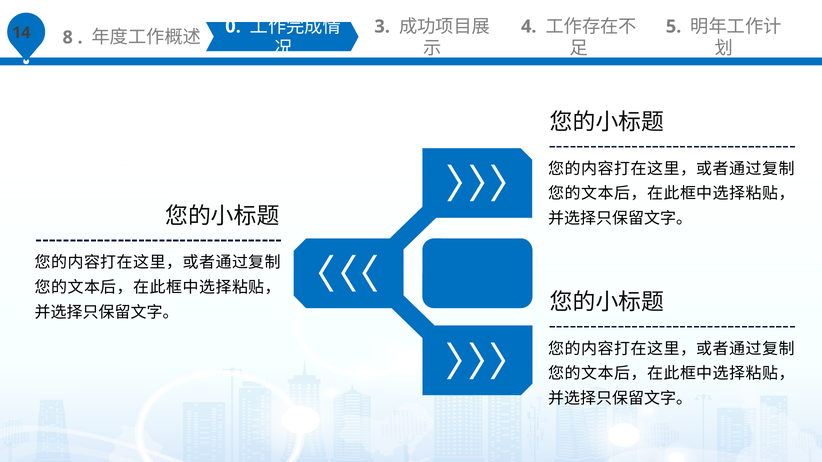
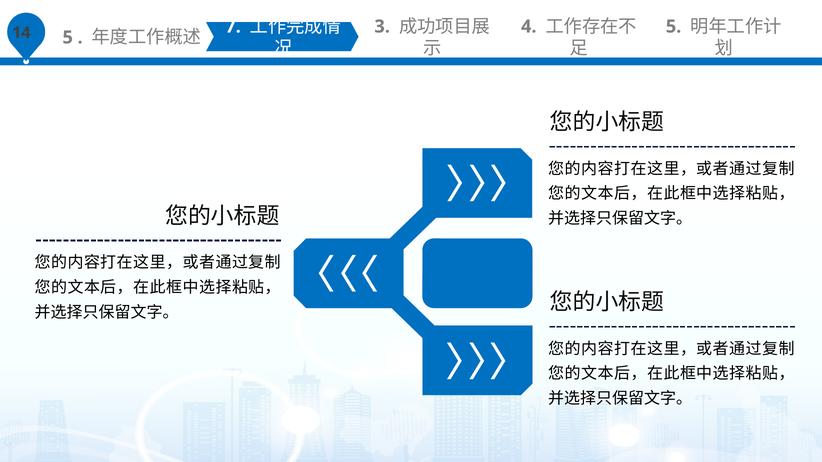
8 at (68, 37): 8 -> 5
0: 0 -> 7
